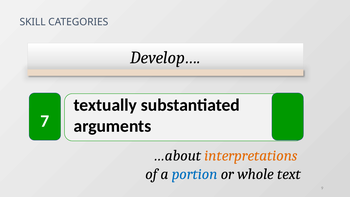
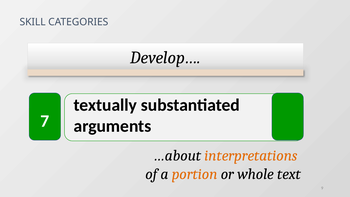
portion colour: blue -> orange
